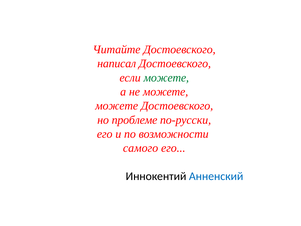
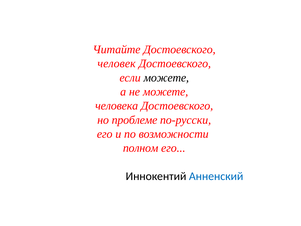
написал: написал -> человек
можете at (166, 78) colour: green -> black
можете at (117, 106): можете -> человека
самого: самого -> полном
